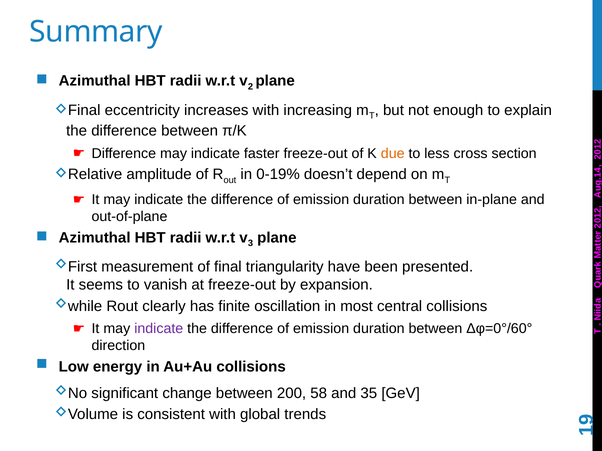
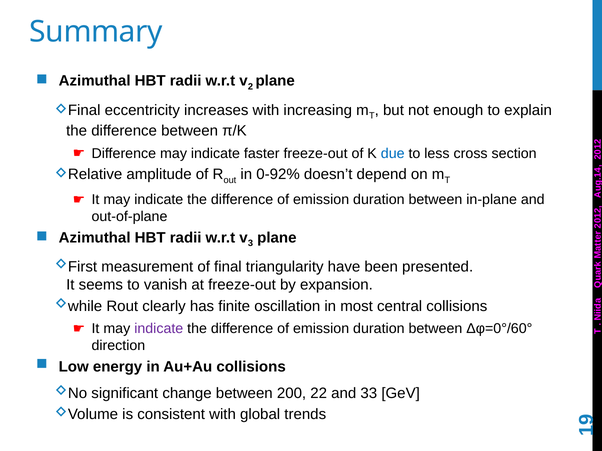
due colour: orange -> blue
0-19%: 0-19% -> 0-92%
58: 58 -> 22
35: 35 -> 33
